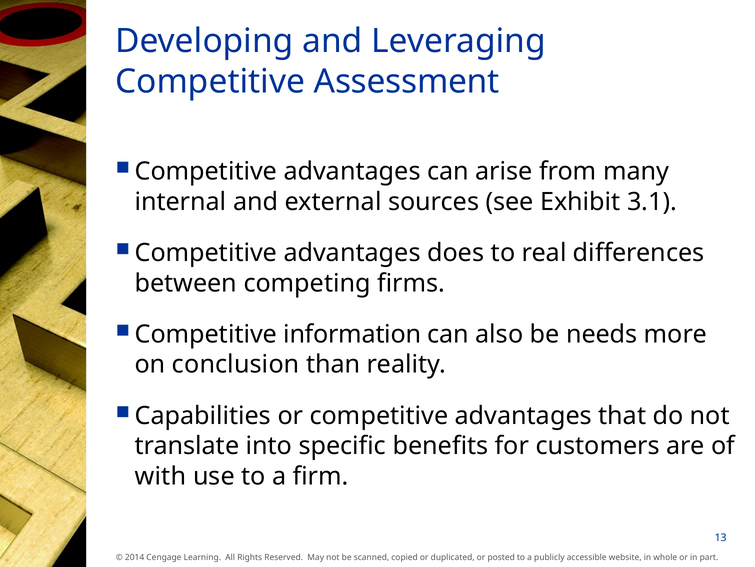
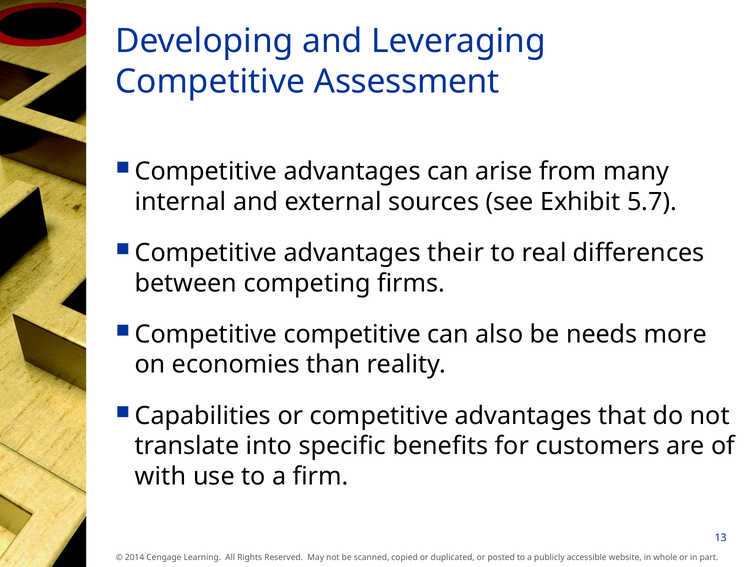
3.1: 3.1 -> 5.7
does: does -> their
Competitive information: information -> competitive
conclusion: conclusion -> economies
